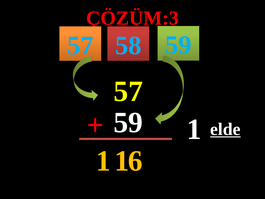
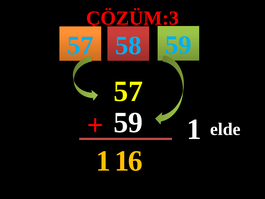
elde underline: present -> none
